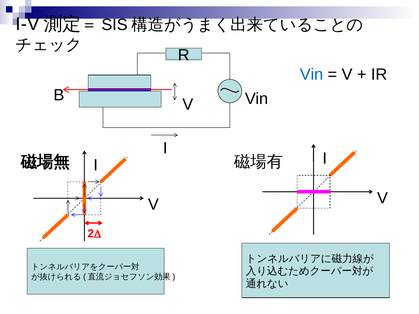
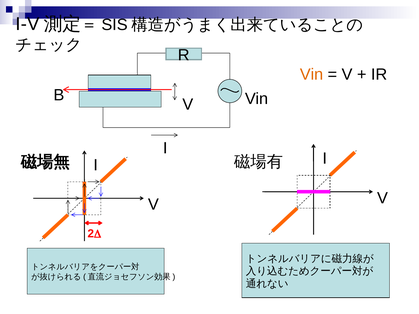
Vin at (312, 75) colour: blue -> orange
